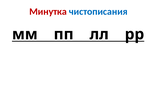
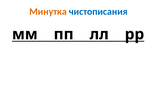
Минутка colour: red -> orange
